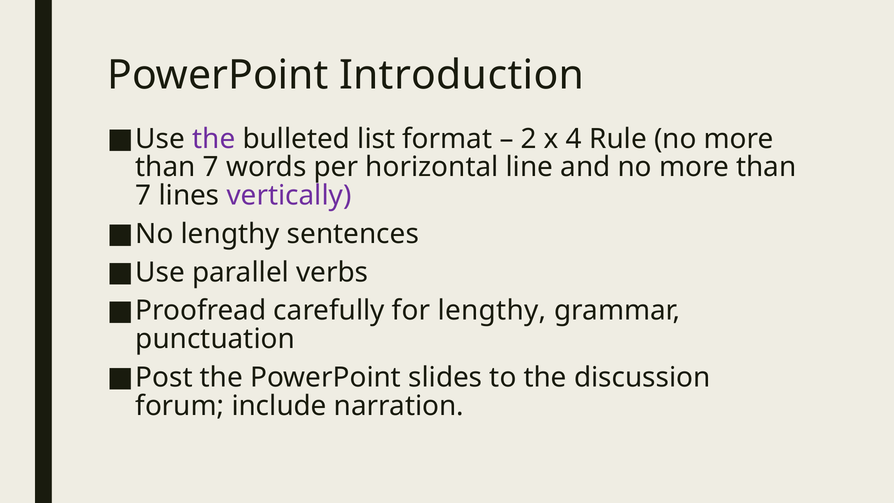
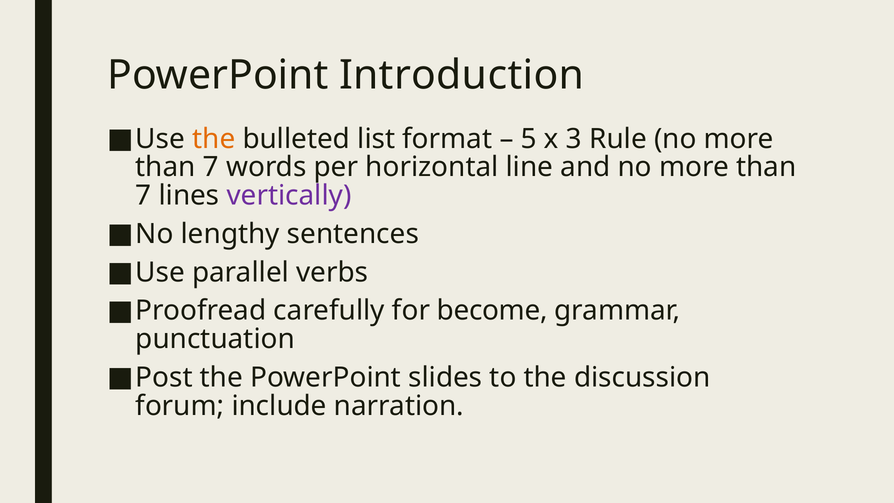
the at (214, 139) colour: purple -> orange
2: 2 -> 5
4: 4 -> 3
for lengthy: lengthy -> become
